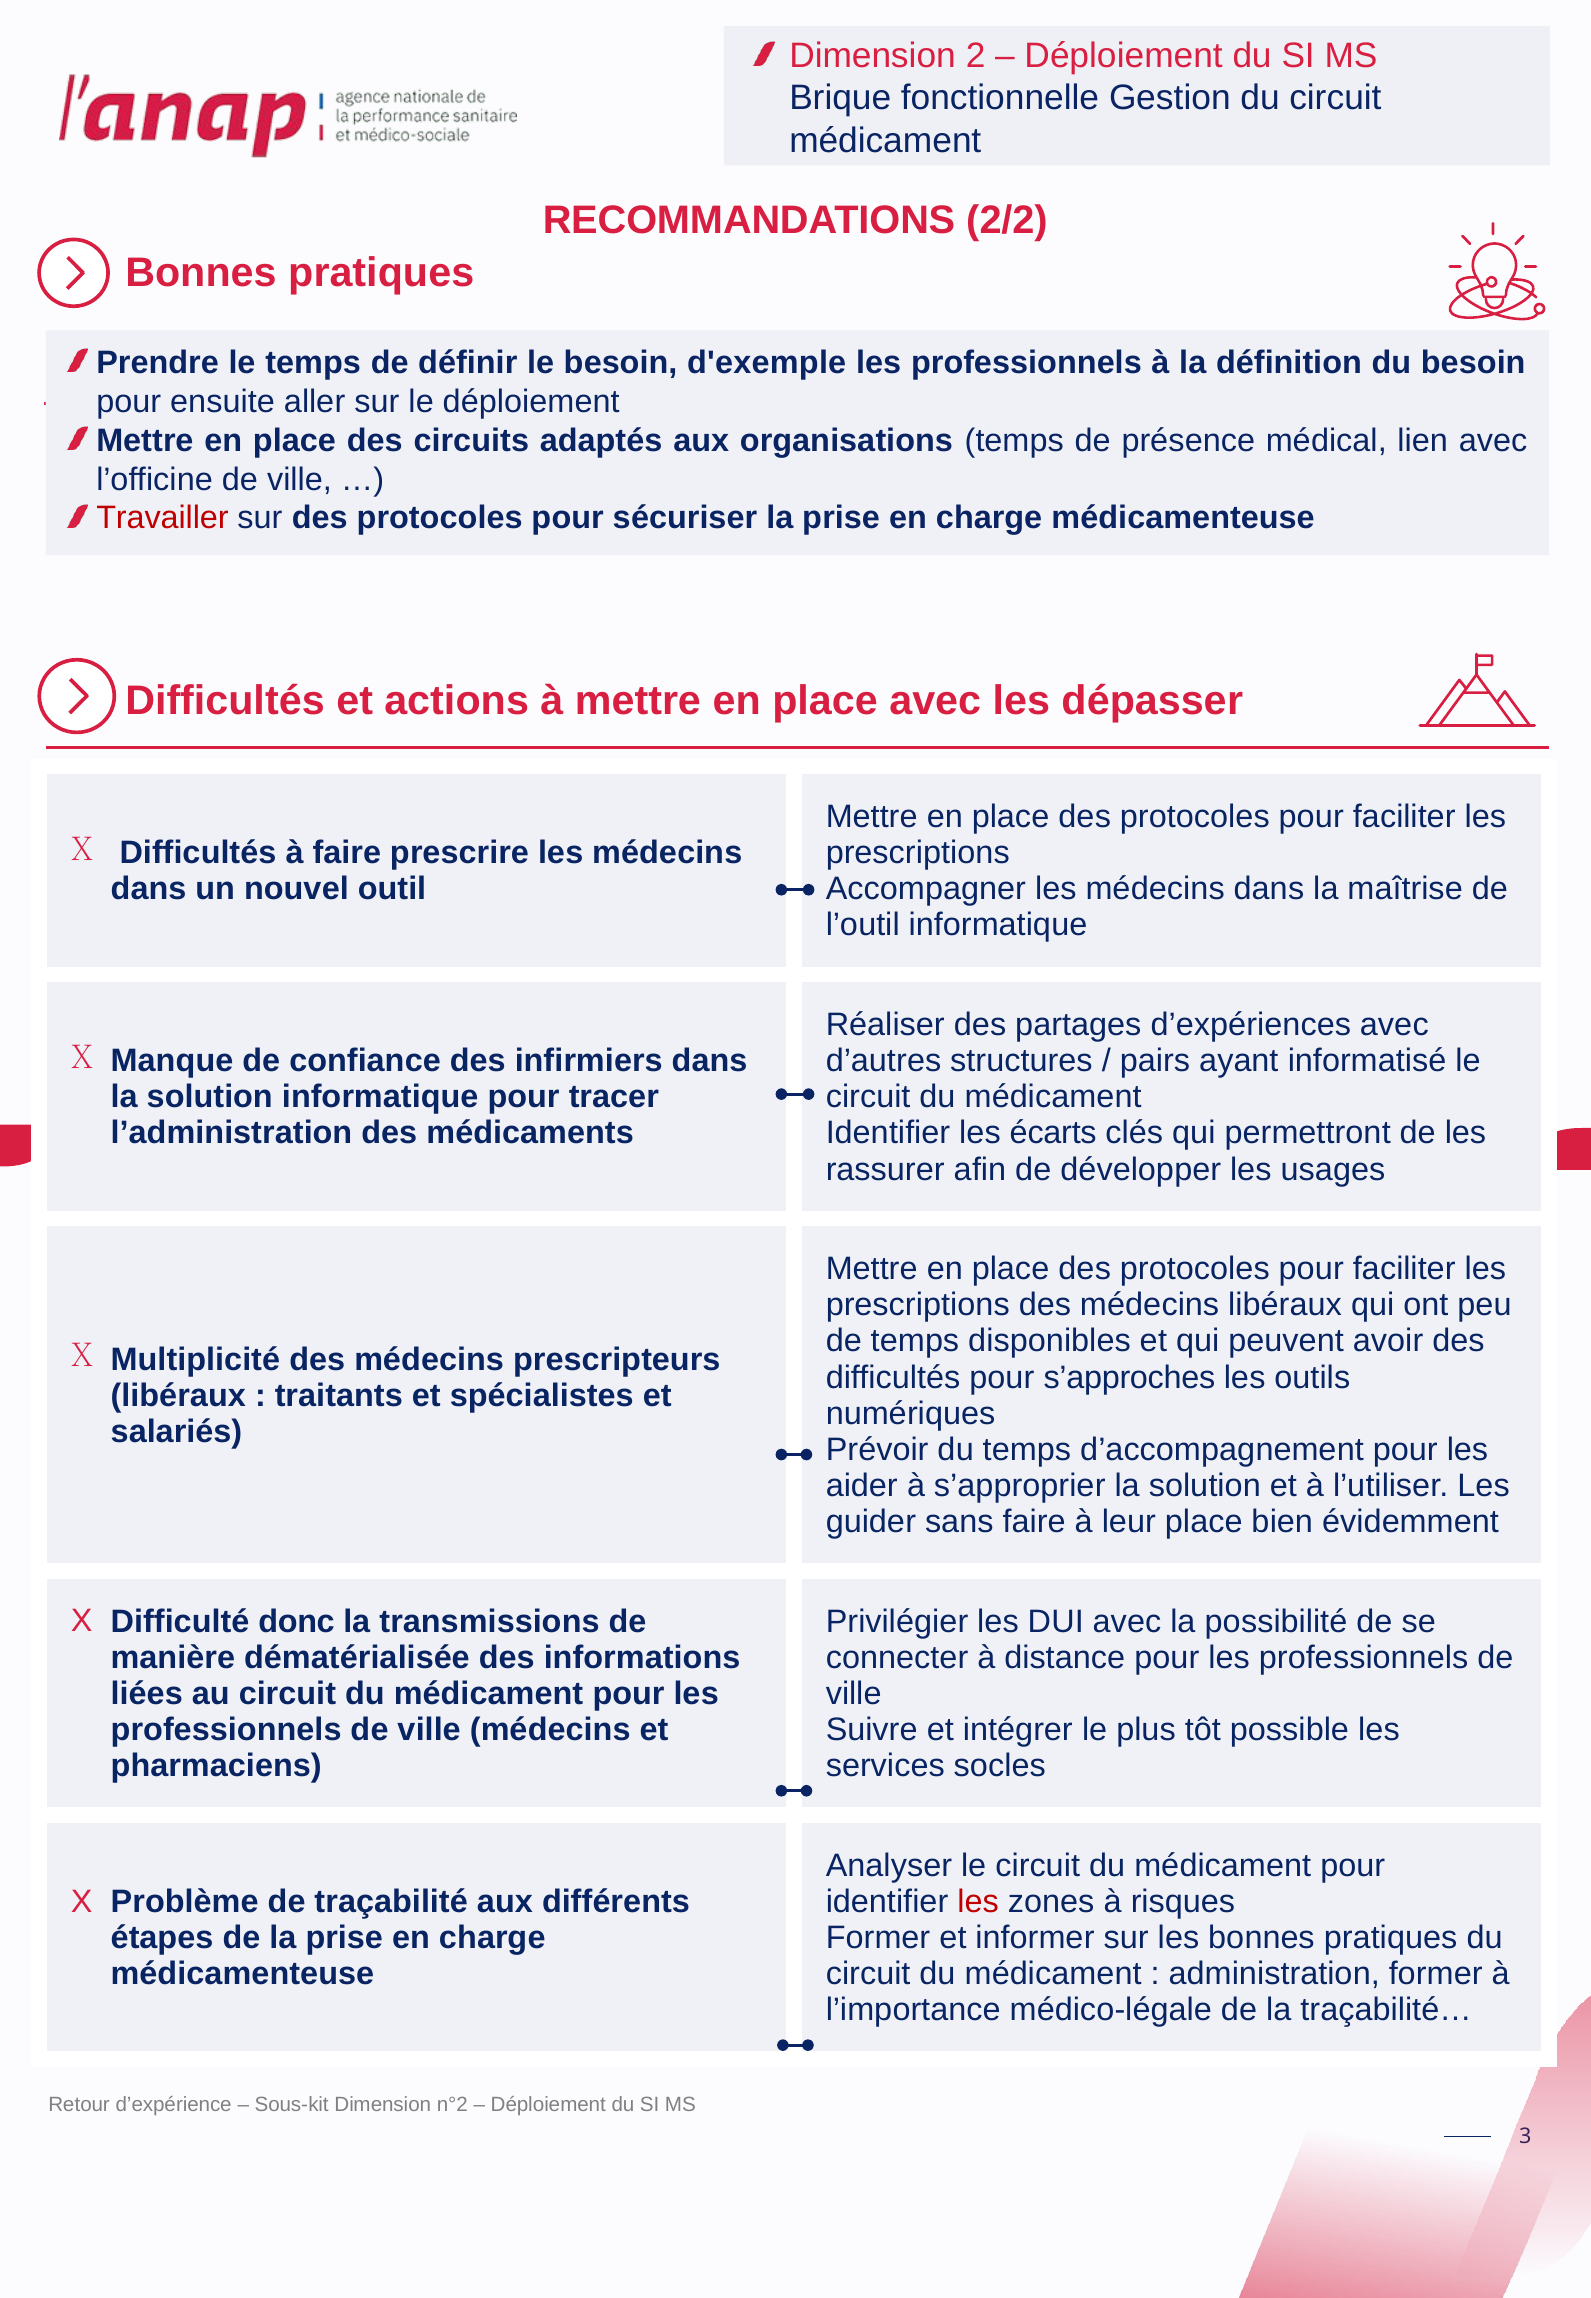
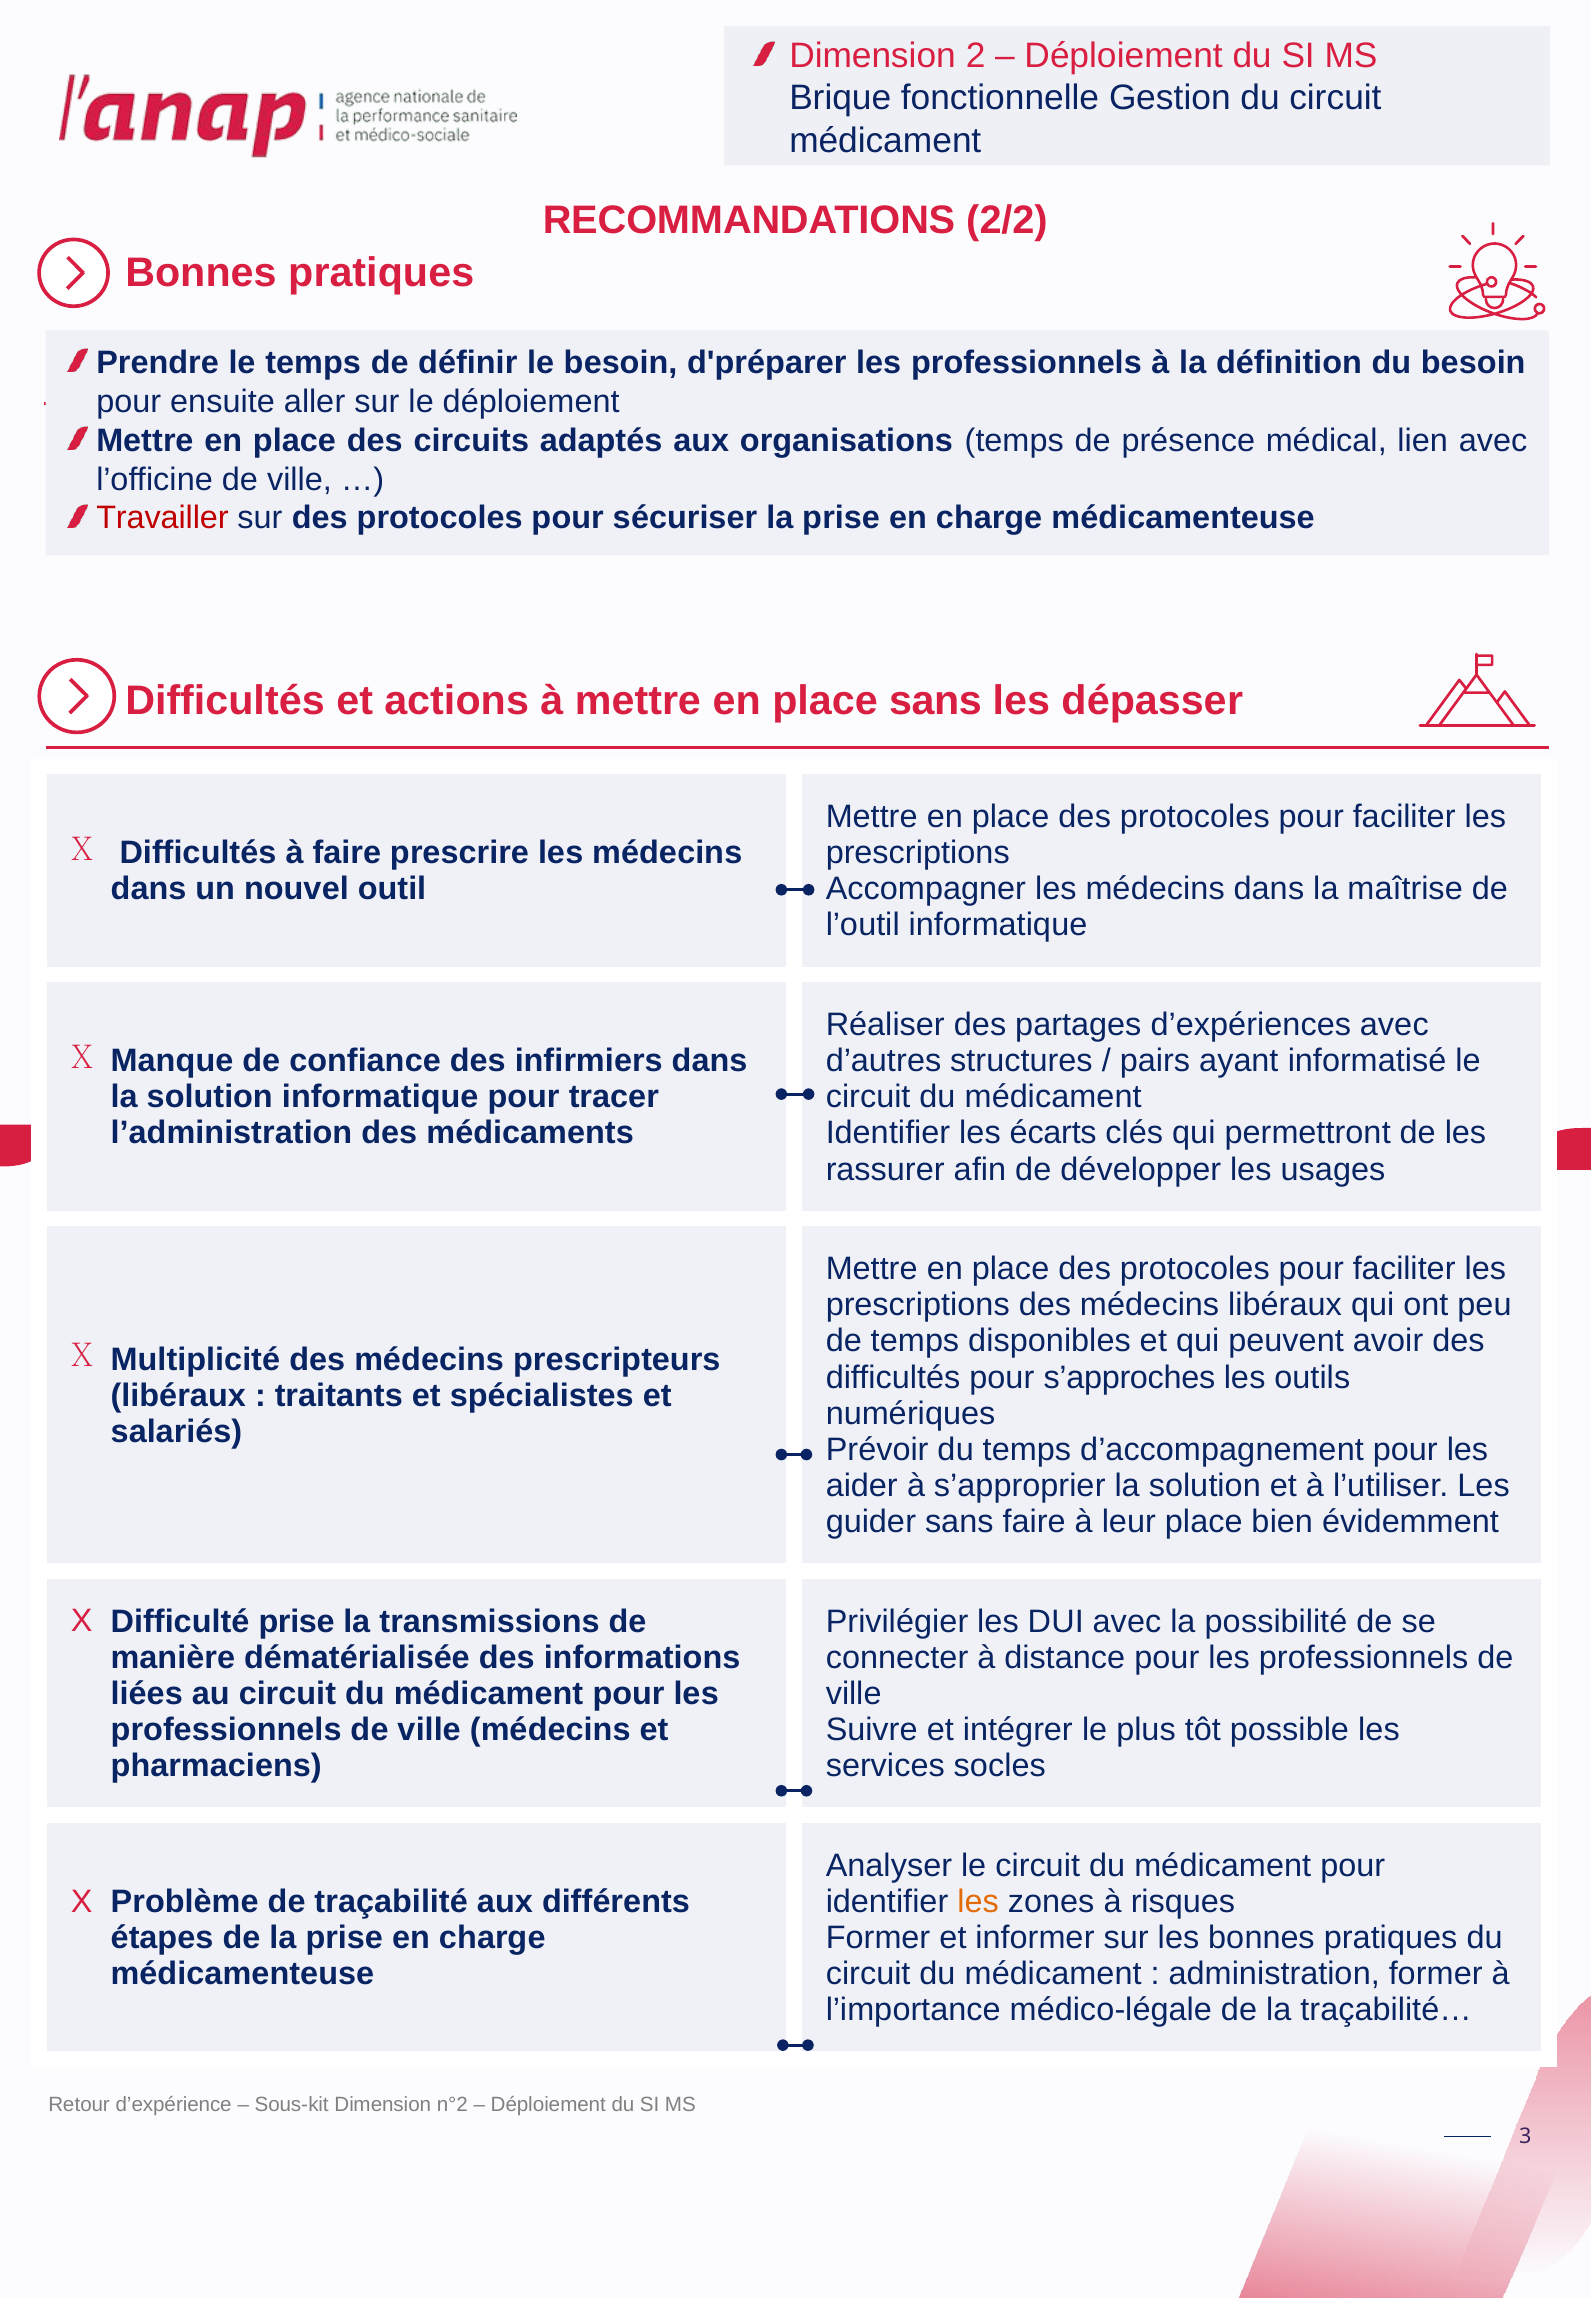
d'exemple: d'exemple -> d'préparer
place avec: avec -> sans
Difficulté donc: donc -> prise
les at (978, 1902) colour: red -> orange
